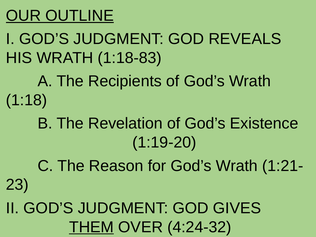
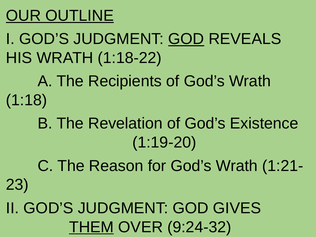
GOD at (186, 39) underline: none -> present
1:18-83: 1:18-83 -> 1:18-22
4:24-32: 4:24-32 -> 9:24-32
